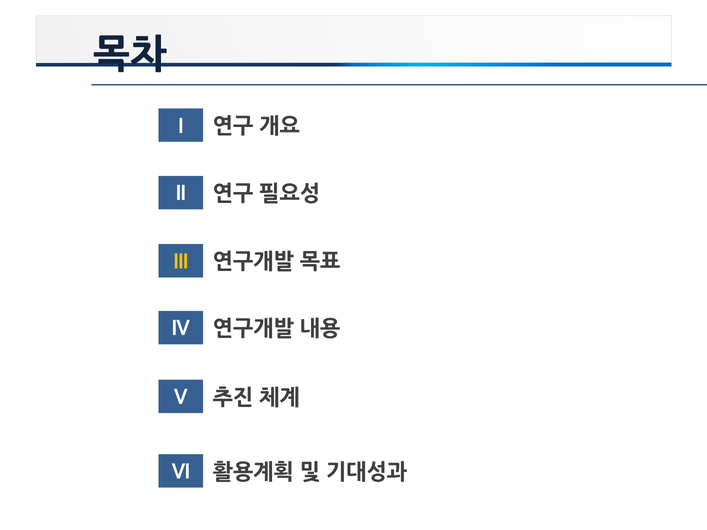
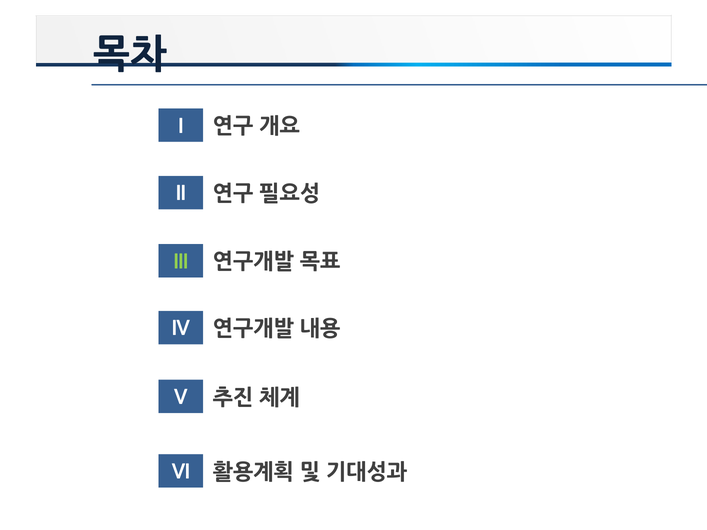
III colour: yellow -> light green
